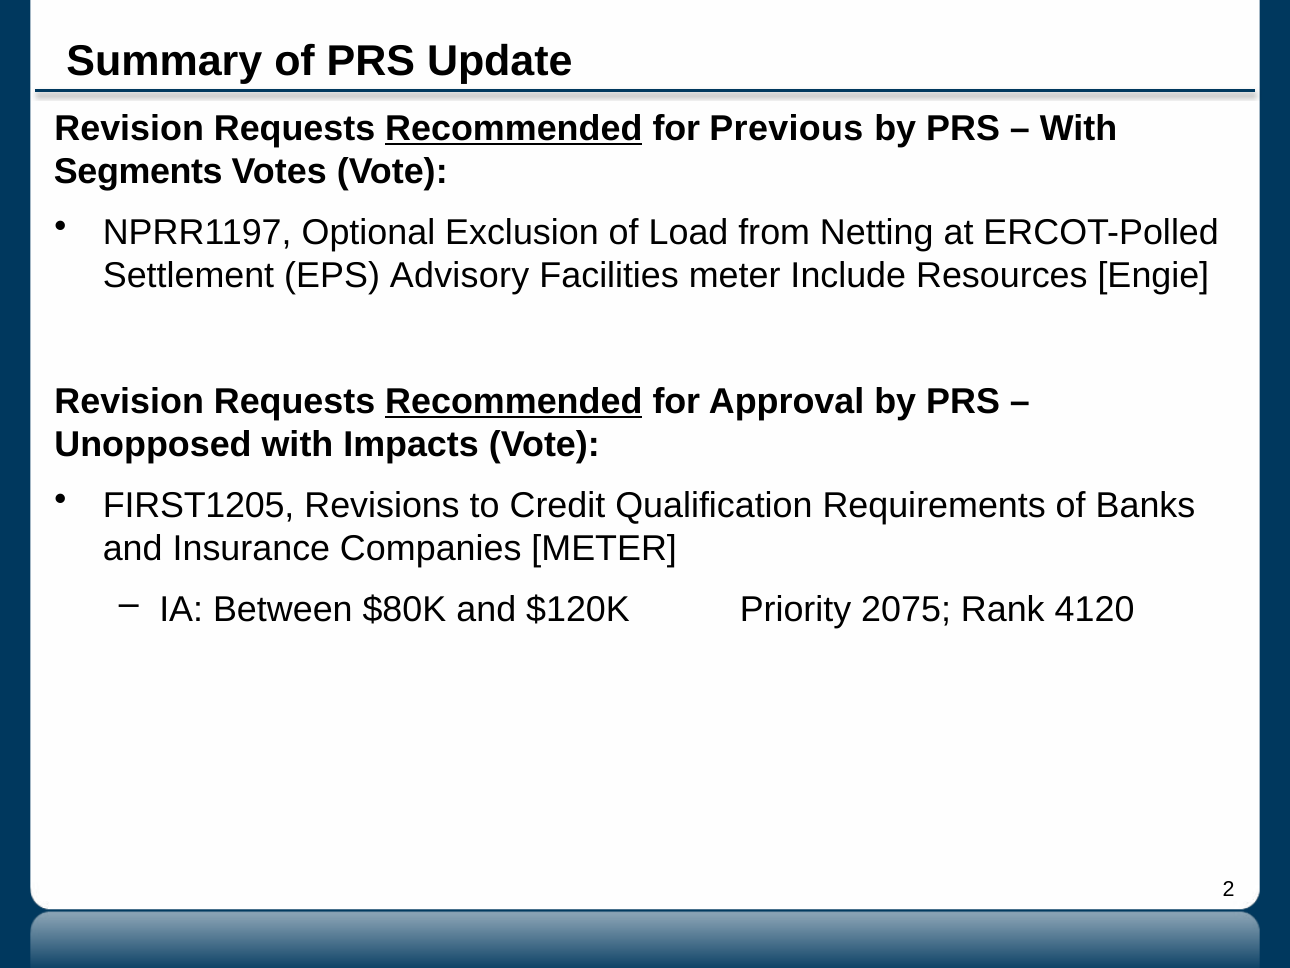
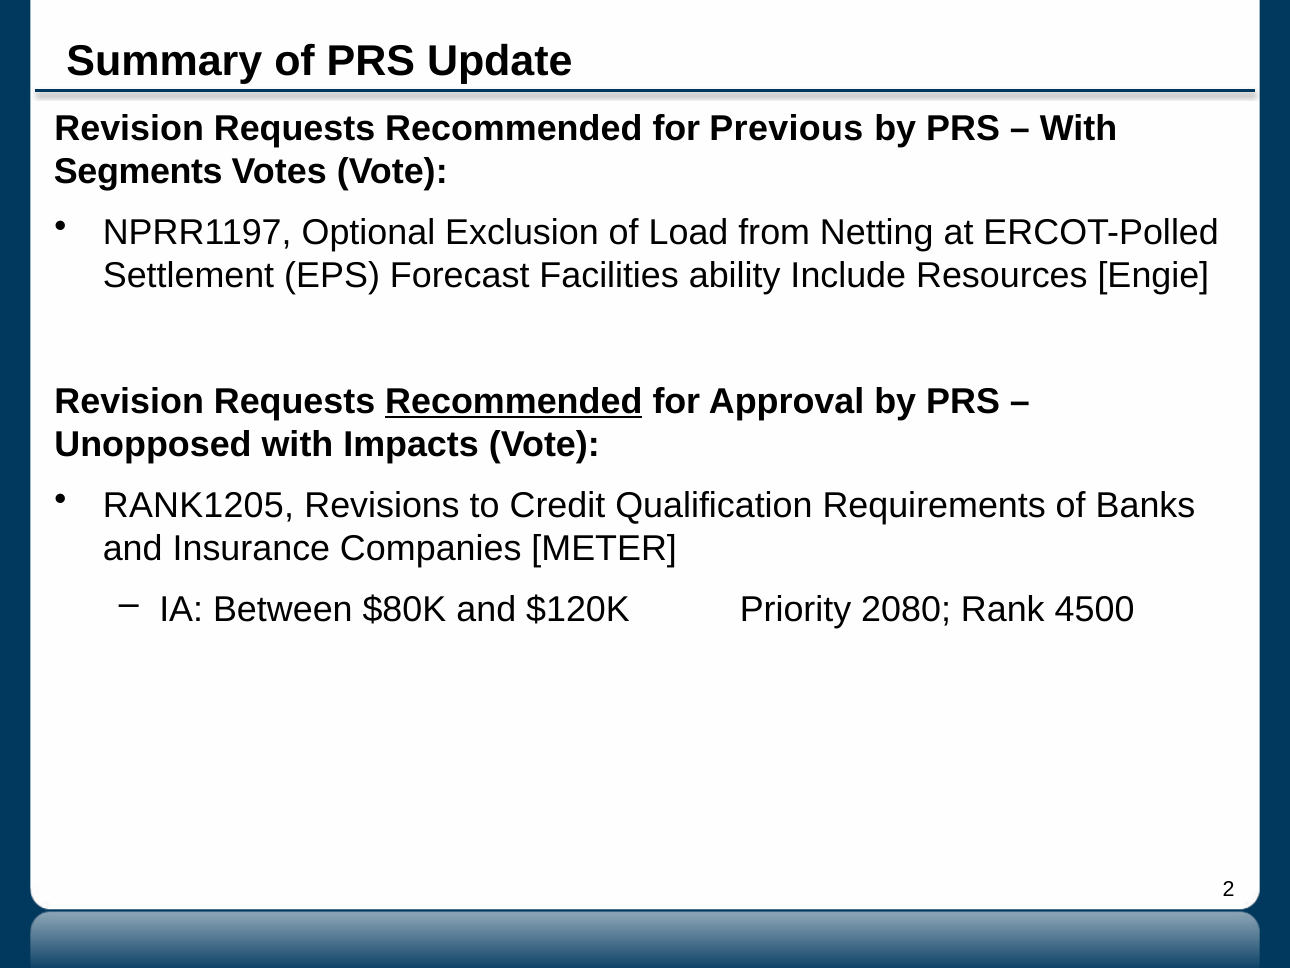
Recommended at (514, 129) underline: present -> none
Advisory: Advisory -> Forecast
Facilities meter: meter -> ability
FIRST1205: FIRST1205 -> RANK1205
2075: 2075 -> 2080
4120: 4120 -> 4500
